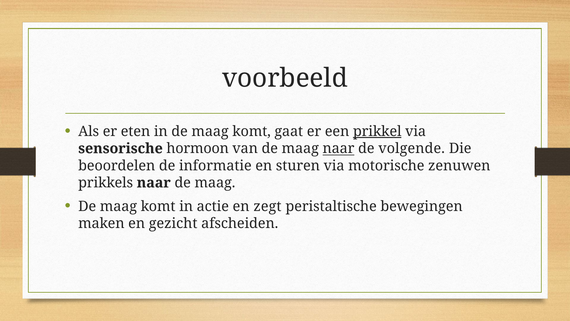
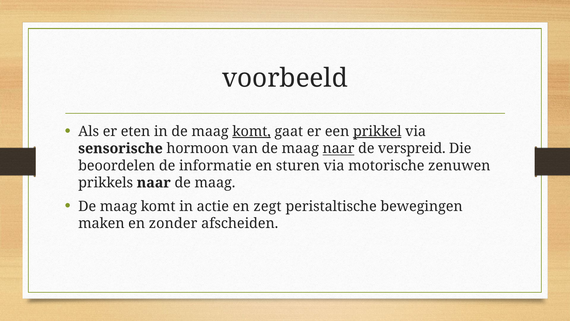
komt at (252, 131) underline: none -> present
volgende: volgende -> verspreid
gezicht: gezicht -> zonder
